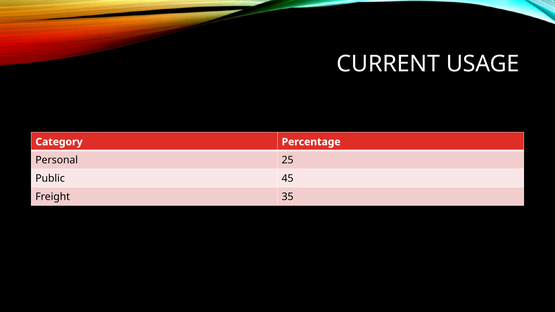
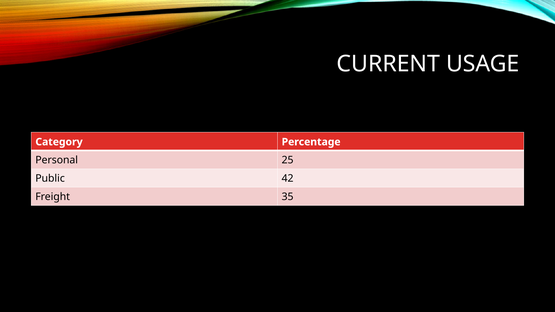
45: 45 -> 42
